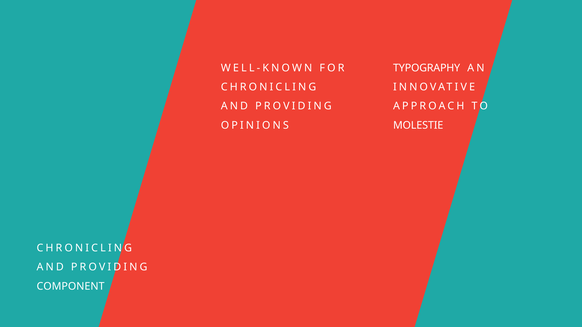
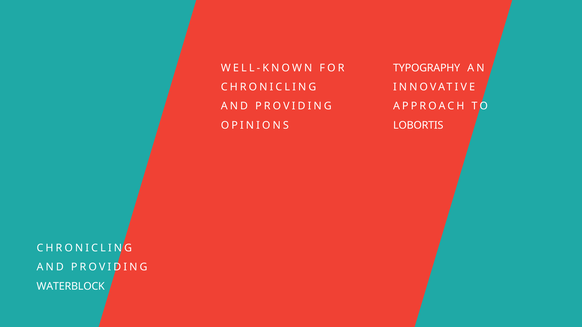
MOLESTIE: MOLESTIE -> LOBORTIS
COMPONENT: COMPONENT -> WATERBLOCK
